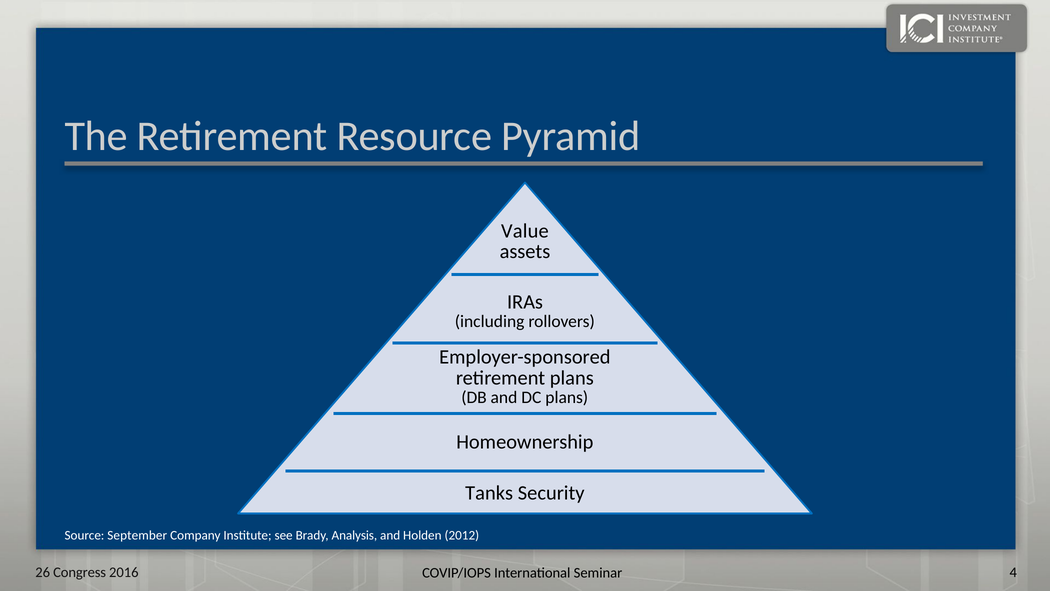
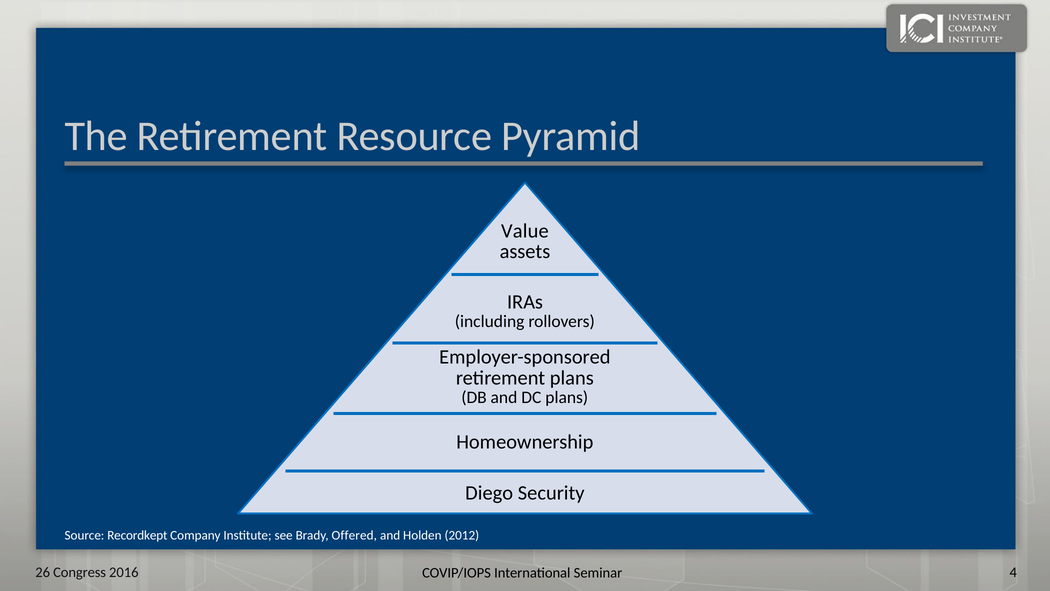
Tanks: Tanks -> Diego
September: September -> Recordkept
Analysis: Analysis -> Offered
